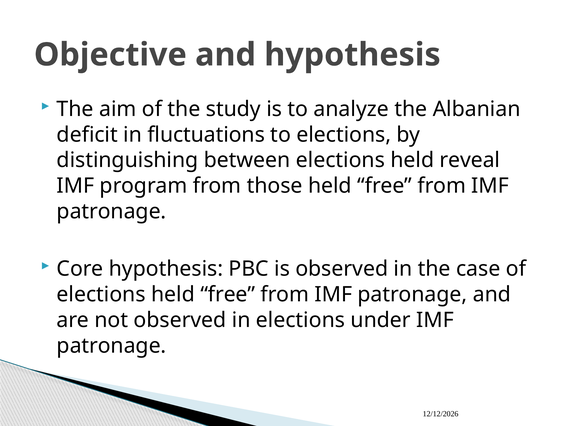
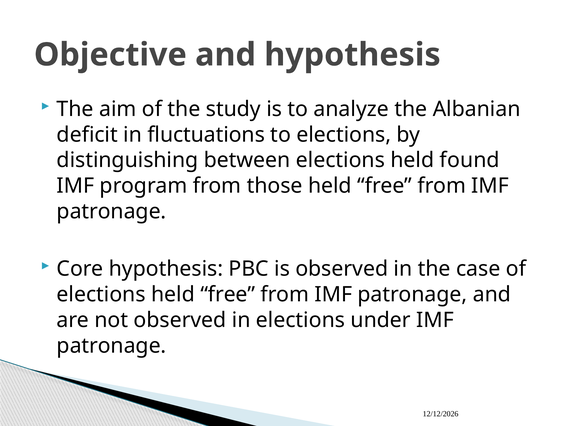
reveal: reveal -> found
